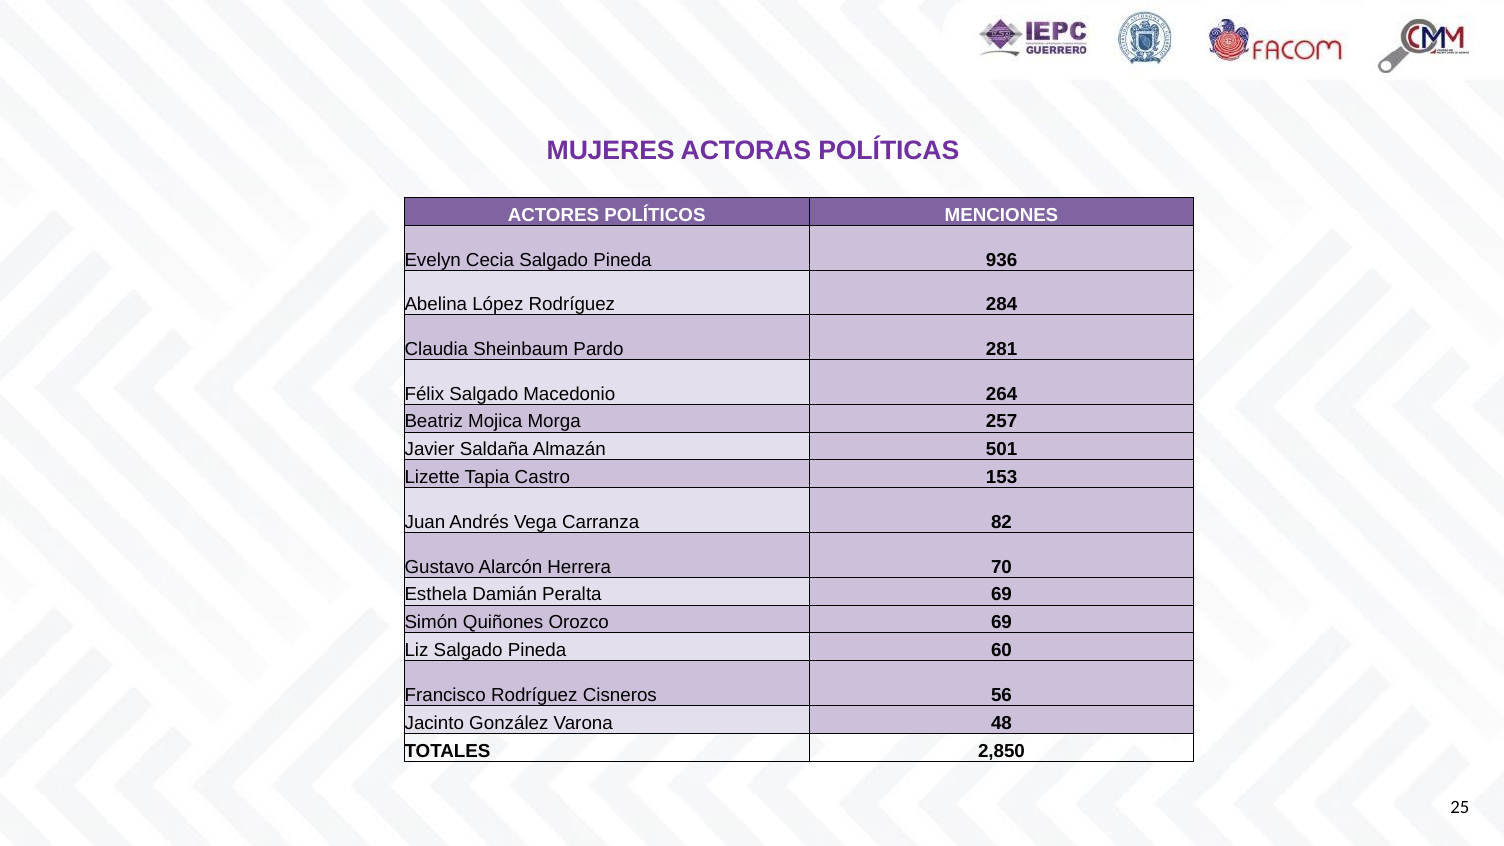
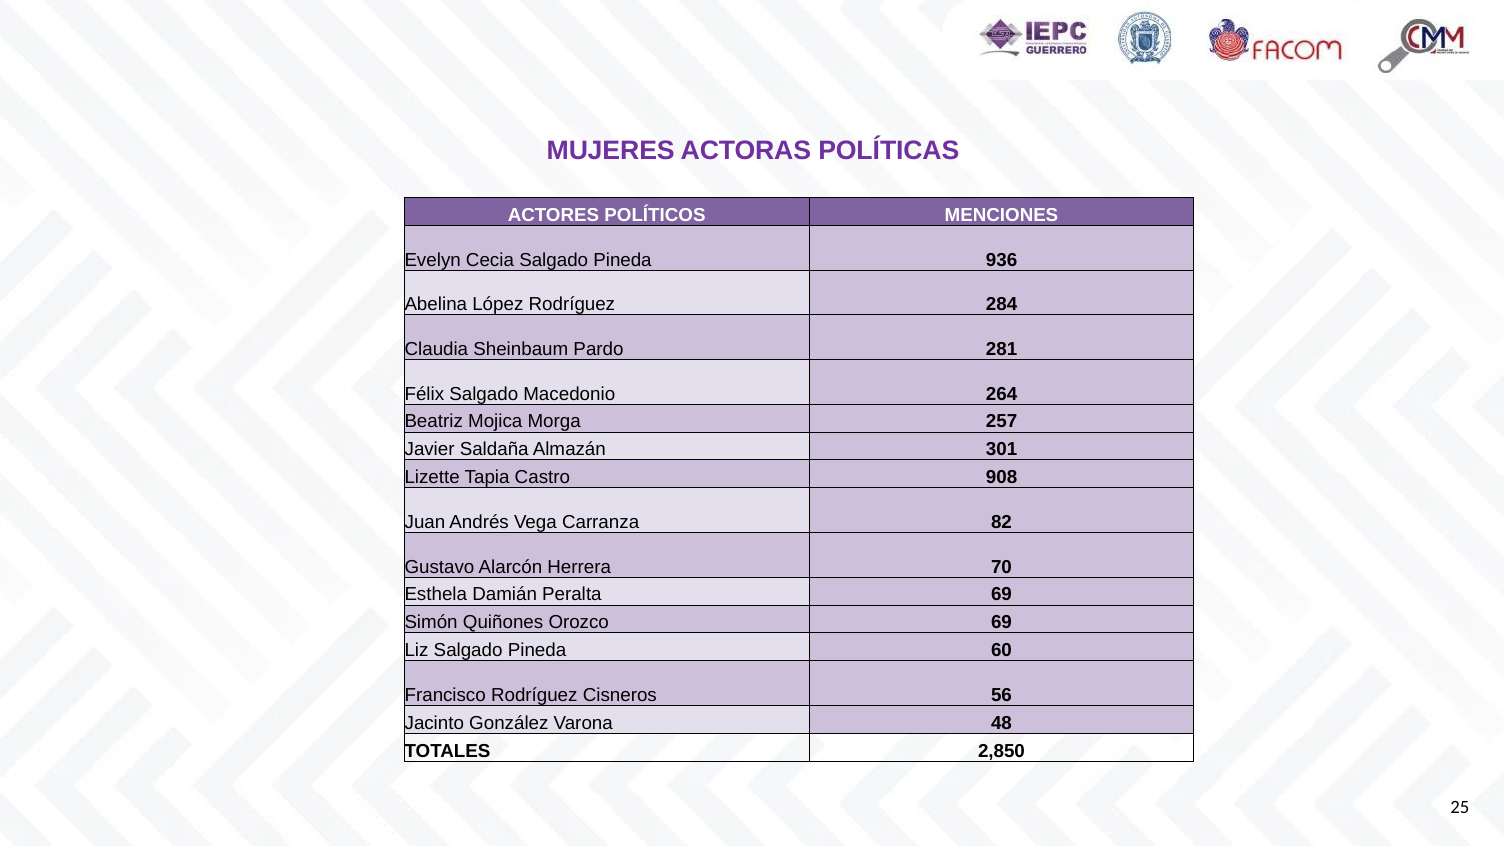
501: 501 -> 301
153: 153 -> 908
